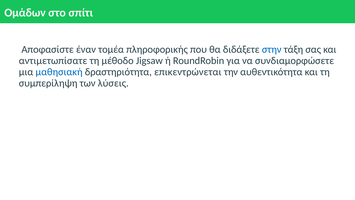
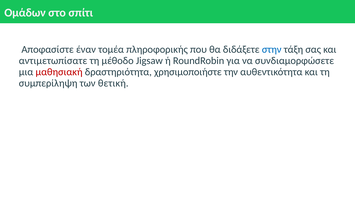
μαθησιακή colour: blue -> red
επικεντρώνεται: επικεντρώνεται -> χρησιμοποιήστε
λύσεις: λύσεις -> θετική
